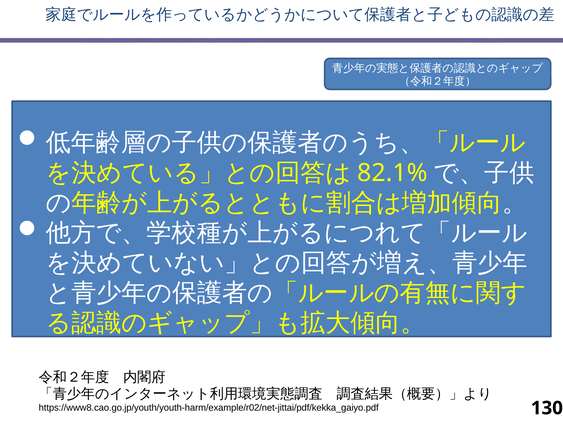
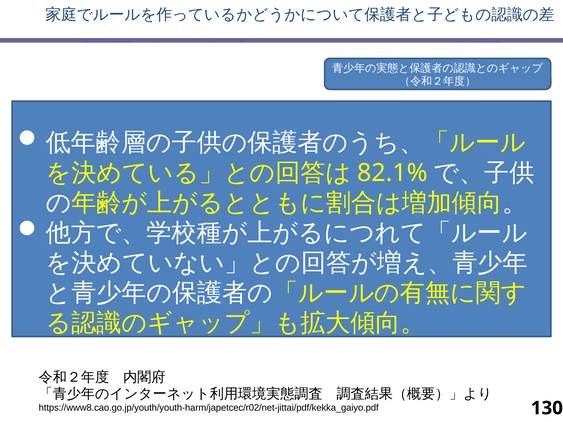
https://www8.cao.go.jp/youth/youth-harm/example/r02/net-jittai/pdf/kekka_gaiyo.pdf: https://www8.cao.go.jp/youth/youth-harm/example/r02/net-jittai/pdf/kekka_gaiyo.pdf -> https://www8.cao.go.jp/youth/youth-harm/japetcec/r02/net-jittai/pdf/kekka_gaiyo.pdf
